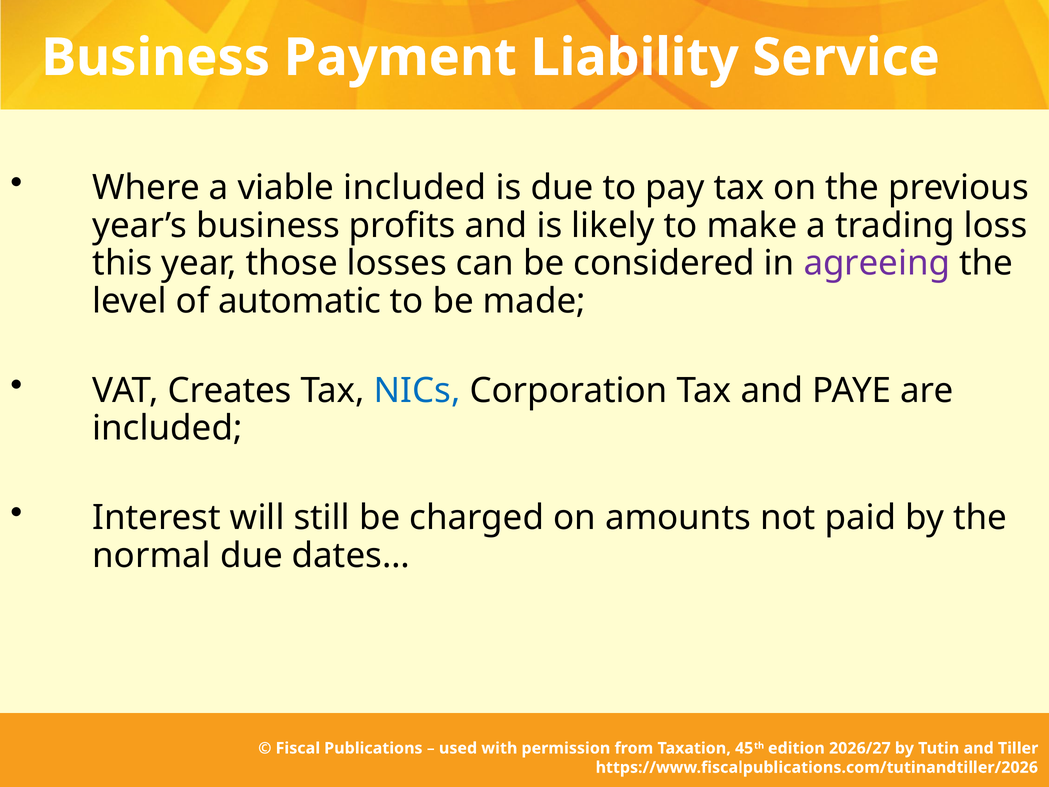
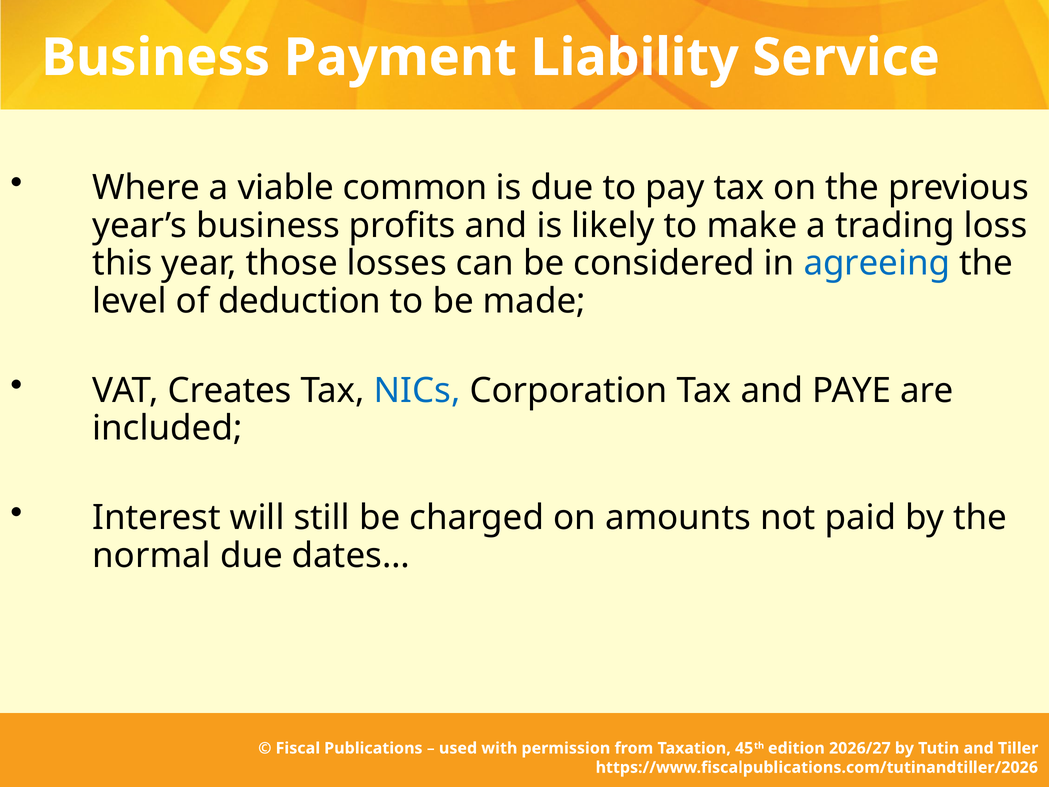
viable included: included -> common
agreeing colour: purple -> blue
automatic: automatic -> deduction
